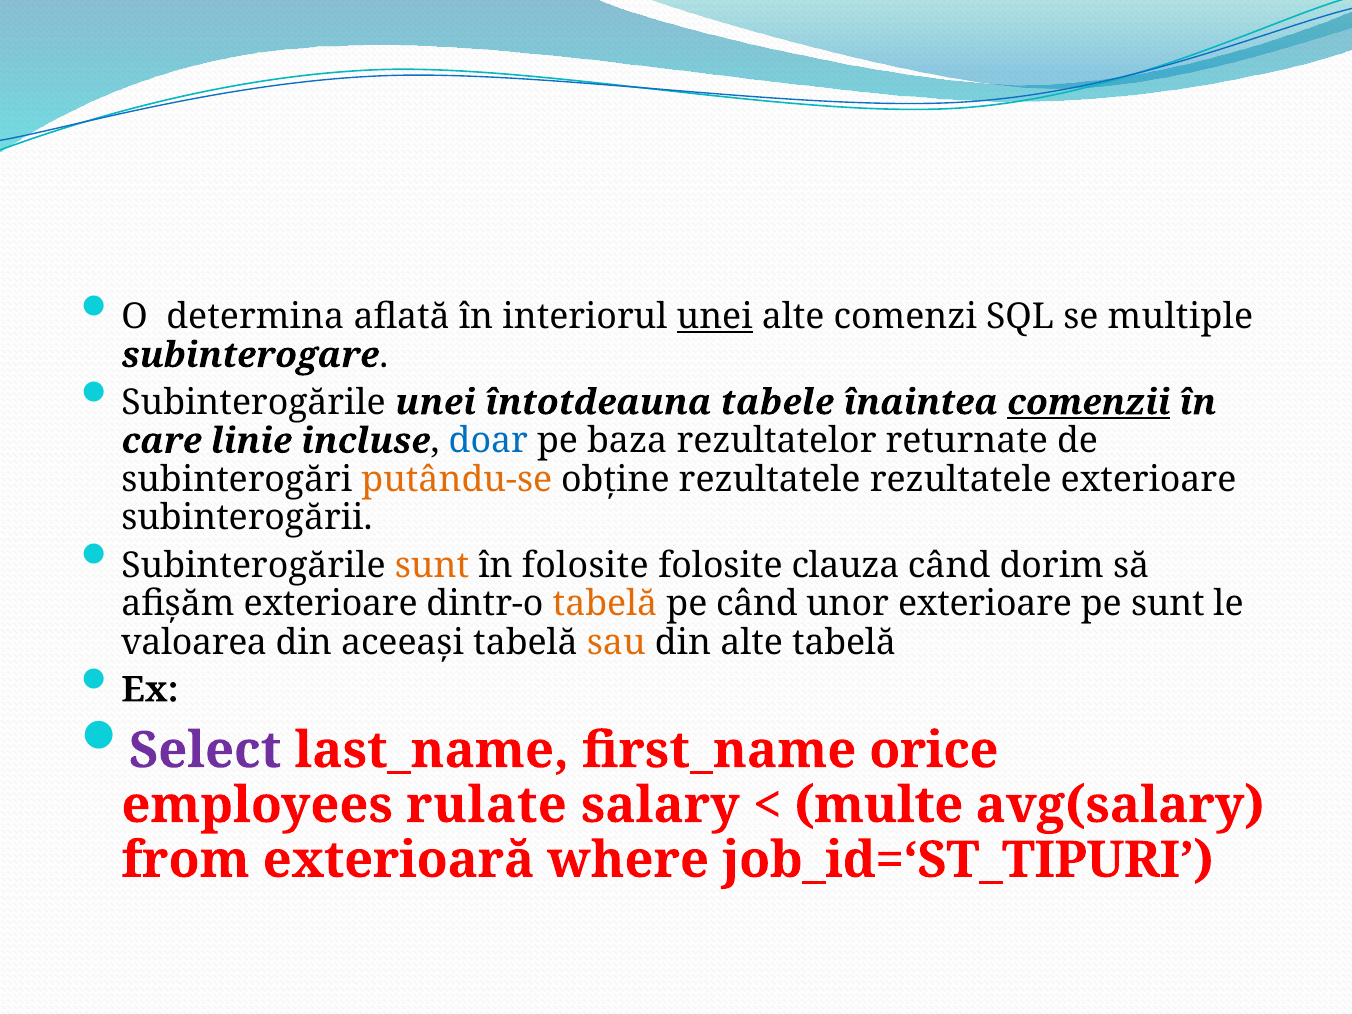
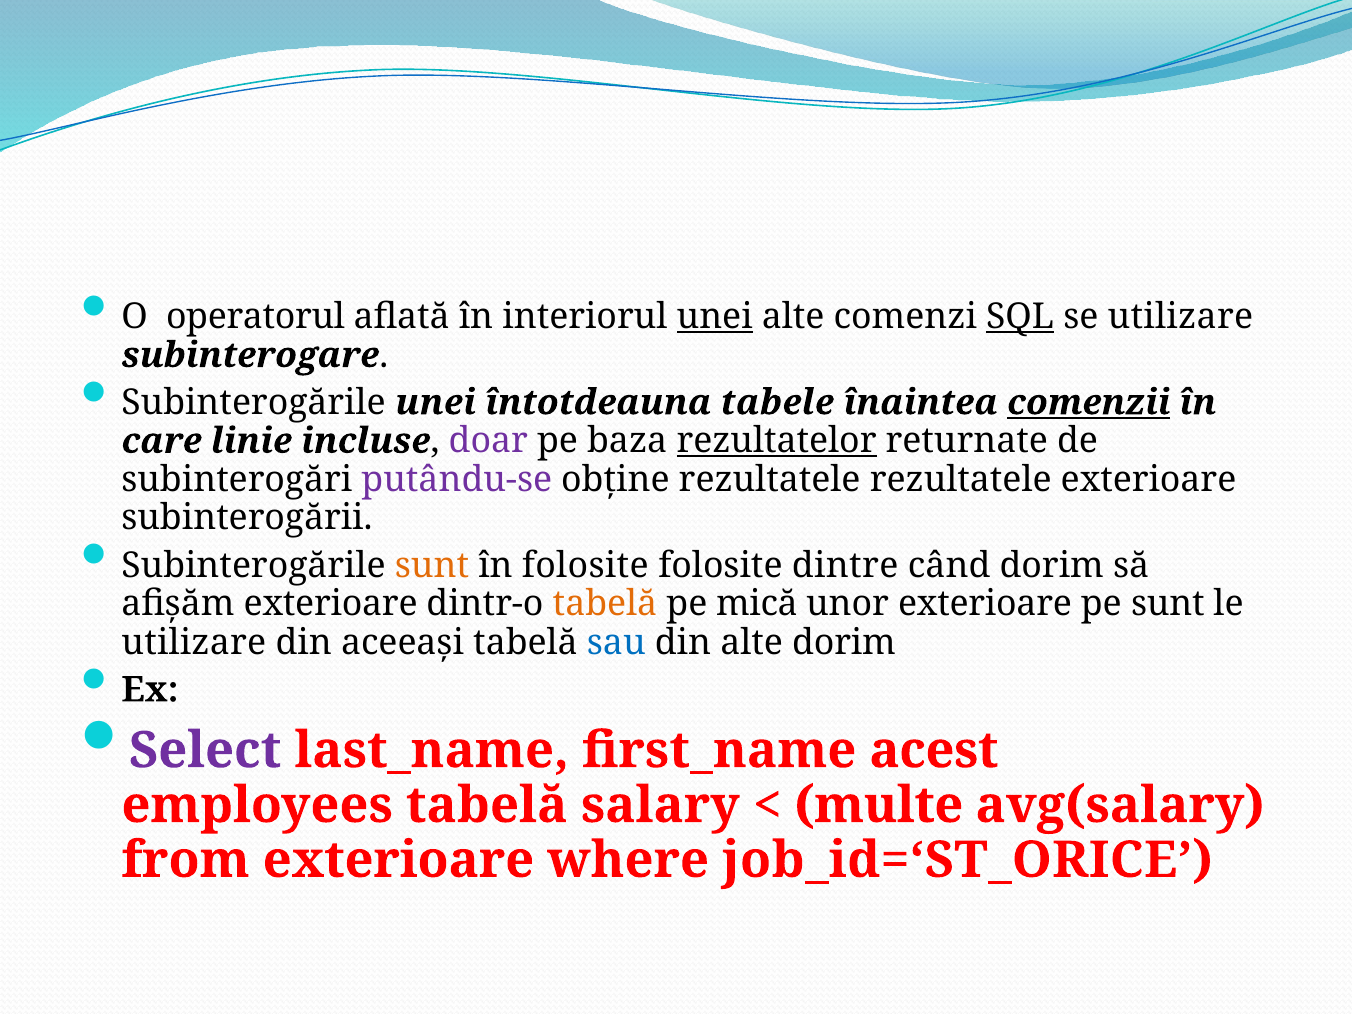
determina: determina -> operatorul
SQL underline: none -> present
se multiple: multiple -> utilizare
doar colour: blue -> purple
rezultatelor underline: none -> present
putându-se colour: orange -> purple
clauza: clauza -> dintre
pe când: când -> mică
valoarea at (194, 642): valoarea -> utilizare
sau colour: orange -> blue
alte tabelă: tabelă -> dorim
orice: orice -> acest
employees rulate: rulate -> tabelă
from exterioară: exterioară -> exterioare
job_id=‘ST_TIPURI: job_id=‘ST_TIPURI -> job_id=‘ST_ORICE
